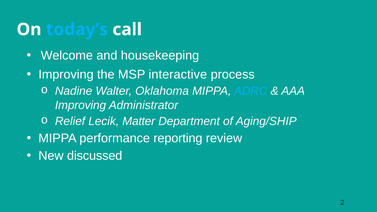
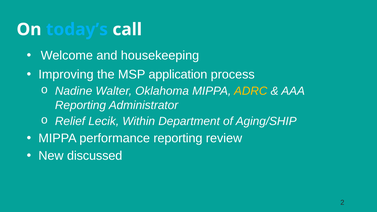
interactive: interactive -> application
ADRC colour: light blue -> yellow
Improving at (81, 105): Improving -> Reporting
Matter: Matter -> Within
